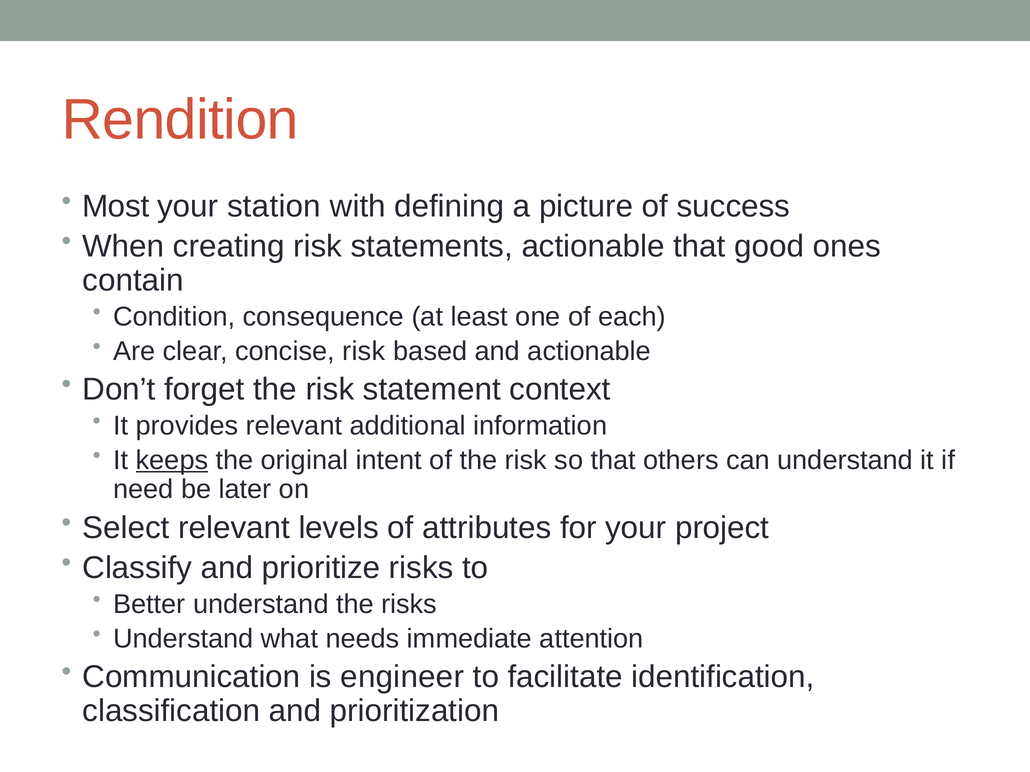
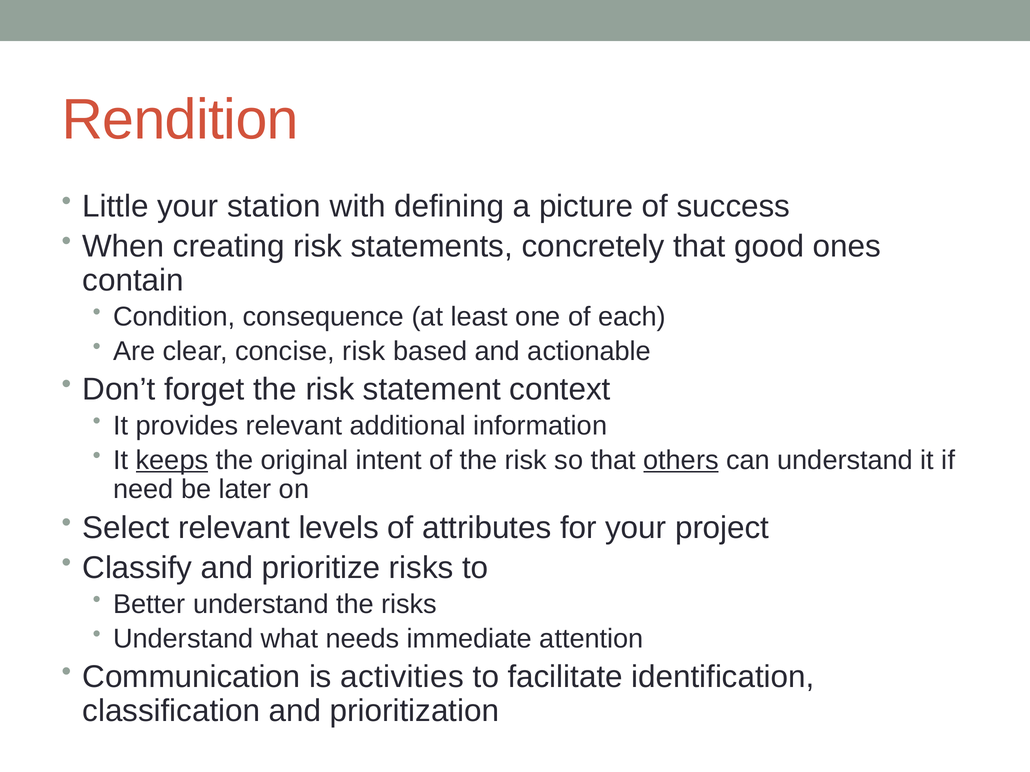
Most: Most -> Little
statements actionable: actionable -> concretely
others underline: none -> present
engineer: engineer -> activities
